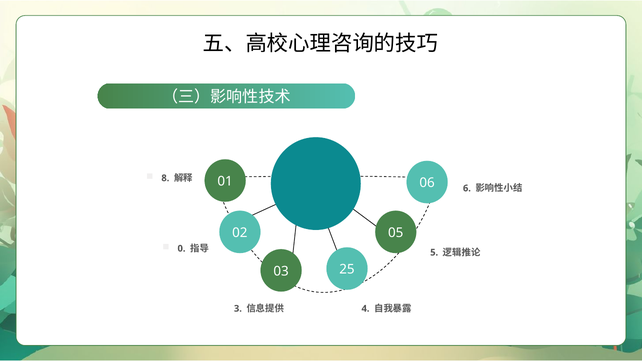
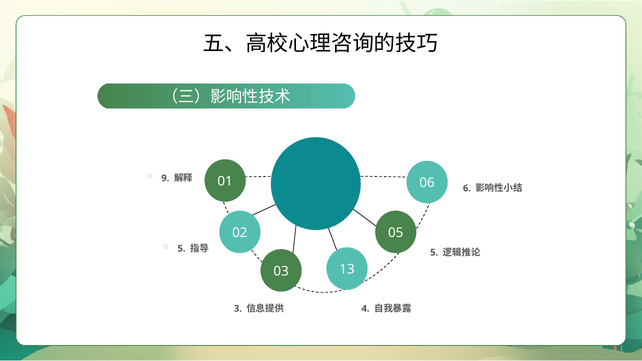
8: 8 -> 9
0 at (181, 249): 0 -> 5
25: 25 -> 13
